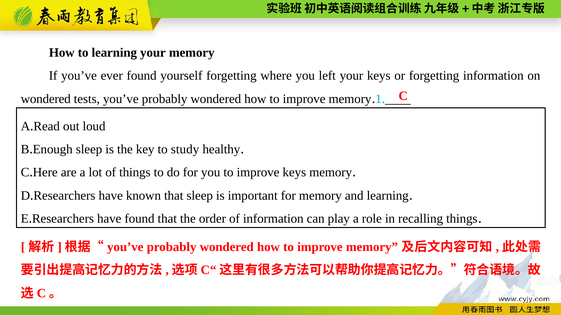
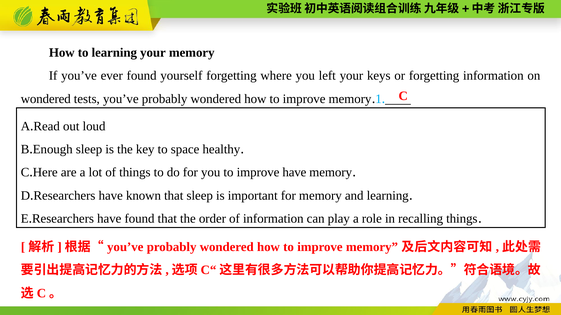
study: study -> space
improve keys: keys -> have
